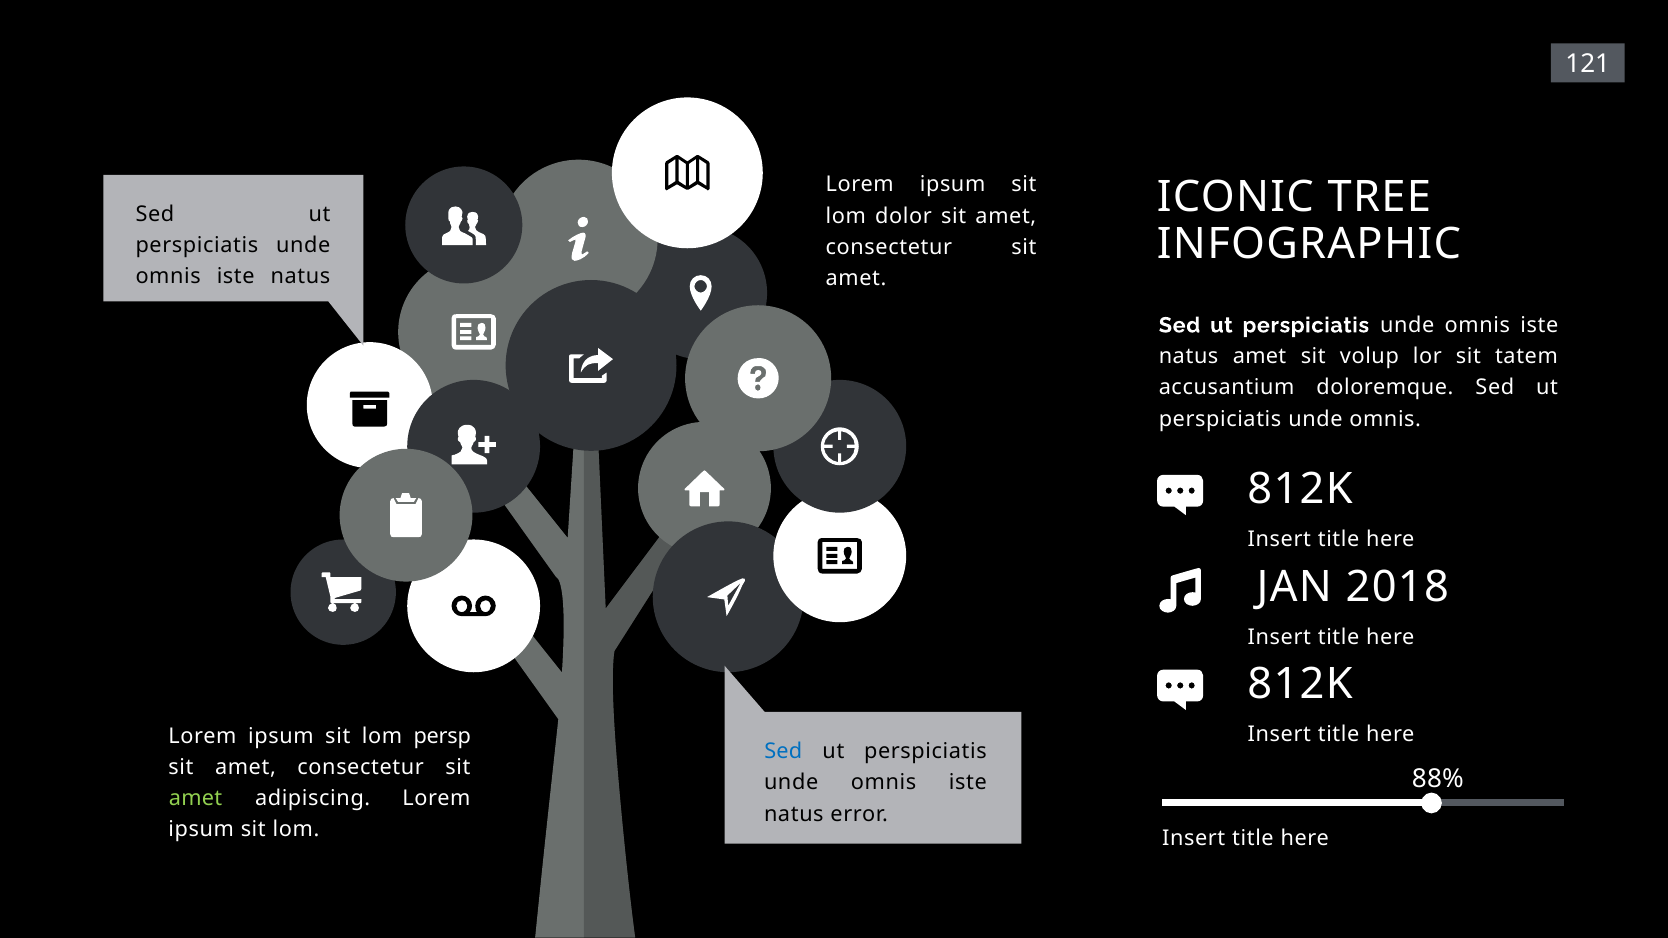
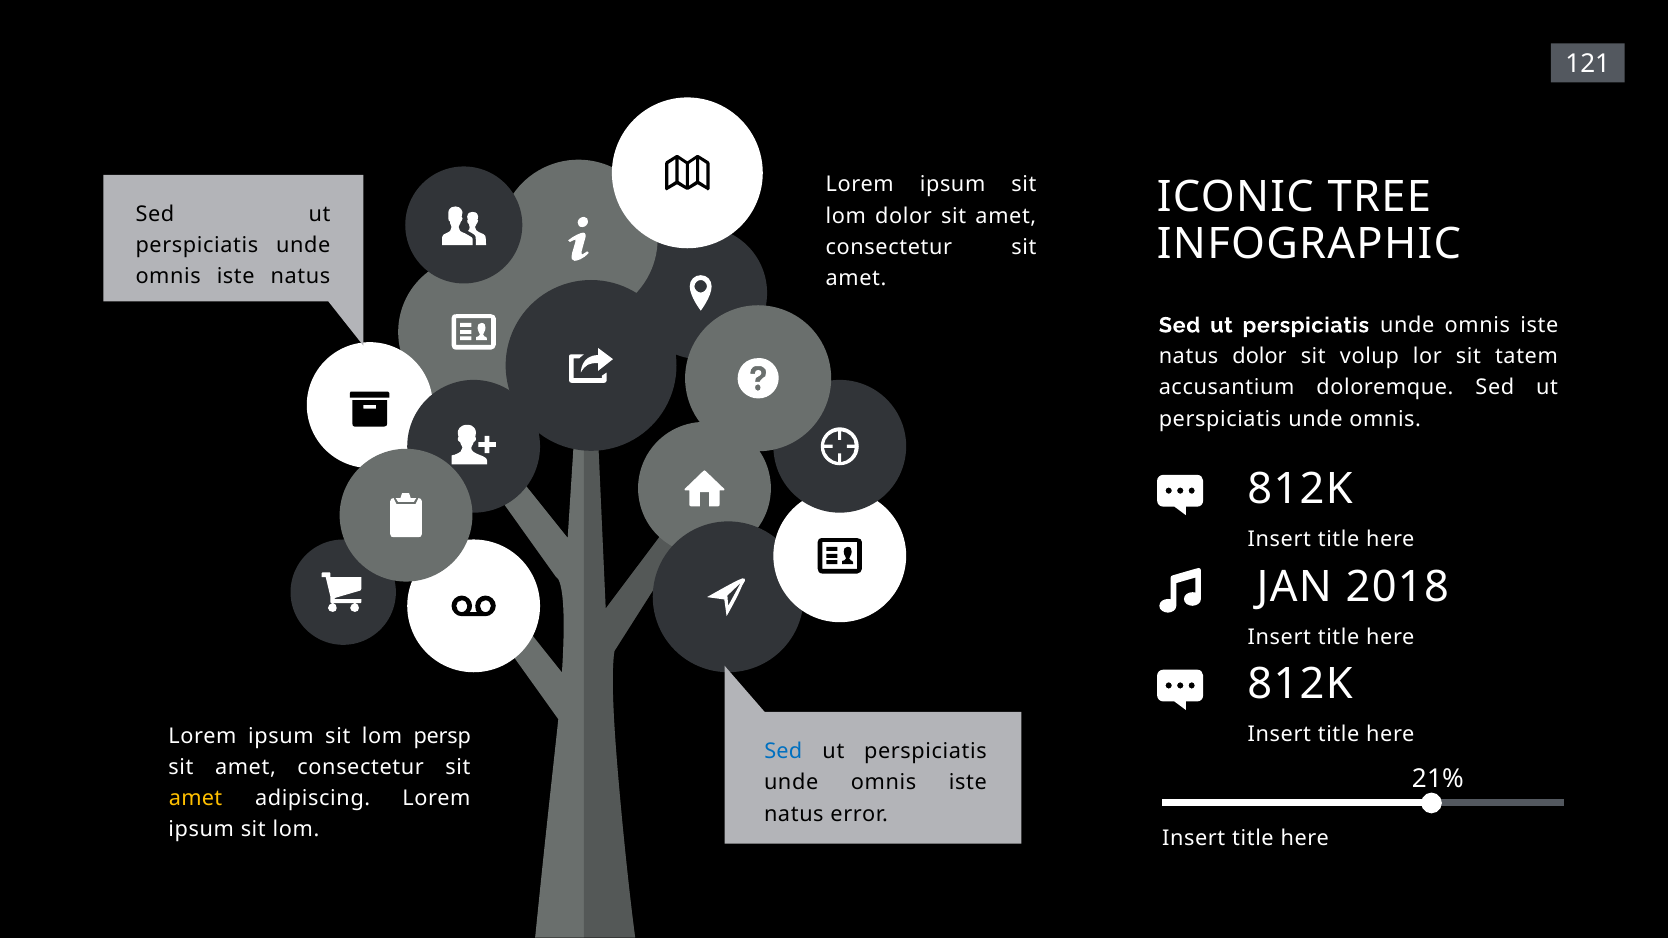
natus amet: amet -> dolor
88%: 88% -> 21%
amet at (196, 799) colour: light green -> yellow
